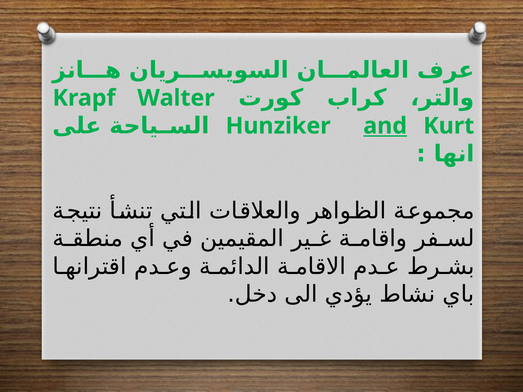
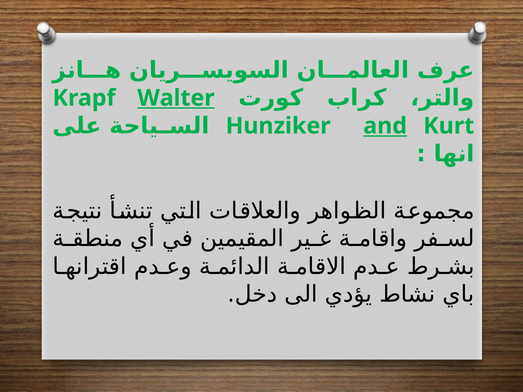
Walter underline: none -> present
